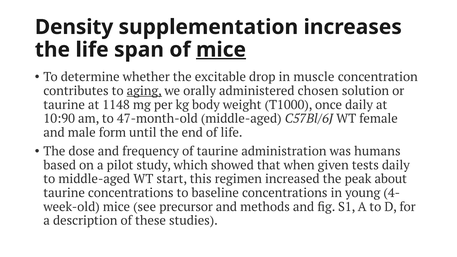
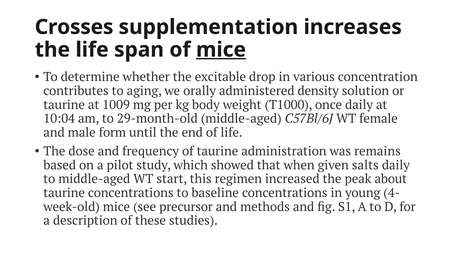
Density: Density -> Crosses
muscle: muscle -> various
aging underline: present -> none
chosen: chosen -> density
1148: 1148 -> 1009
10:90: 10:90 -> 10:04
47-month-old: 47-month-old -> 29-month-old
humans: humans -> remains
tests: tests -> salts
